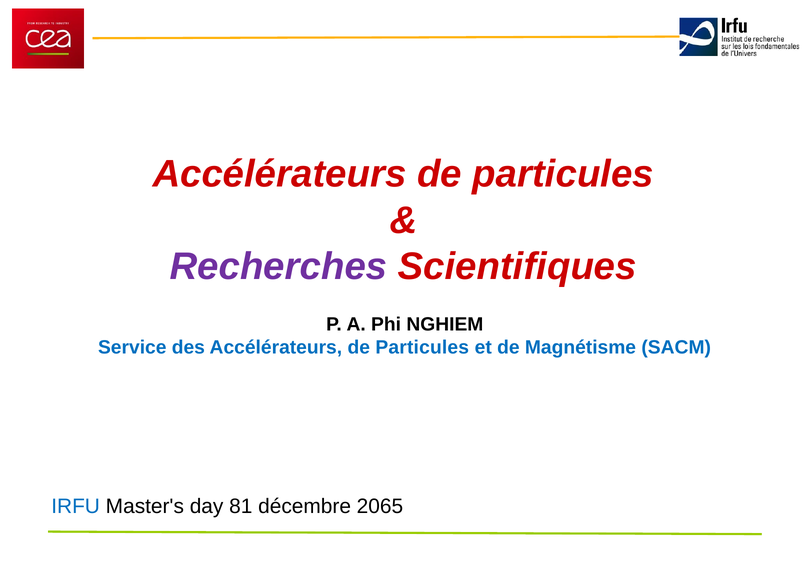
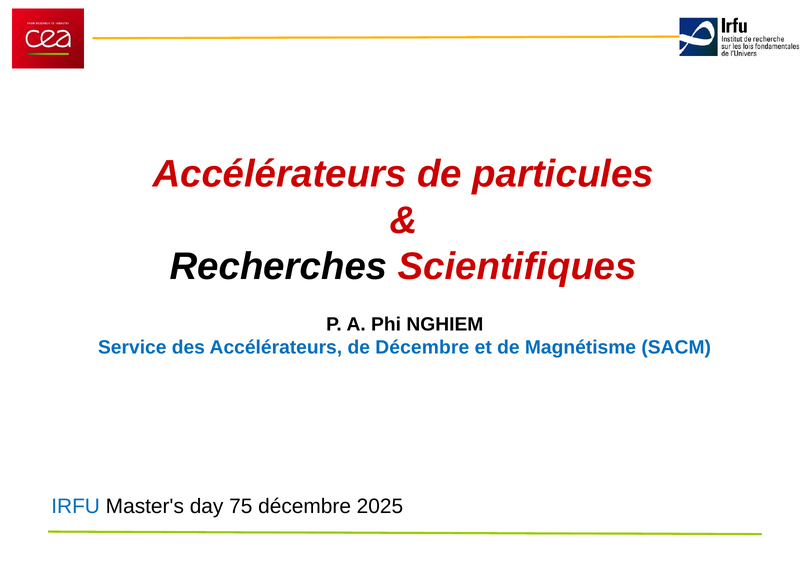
Recherches colour: purple -> black
des Accélérateurs de Particules: Particules -> Décembre
81: 81 -> 75
2065: 2065 -> 2025
